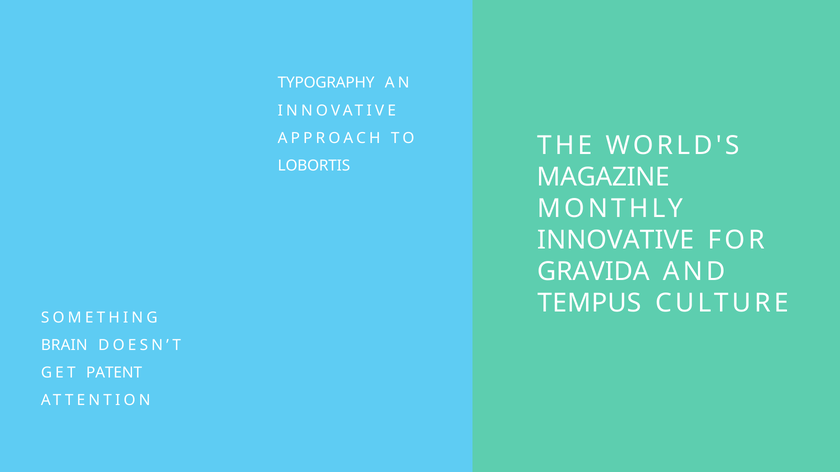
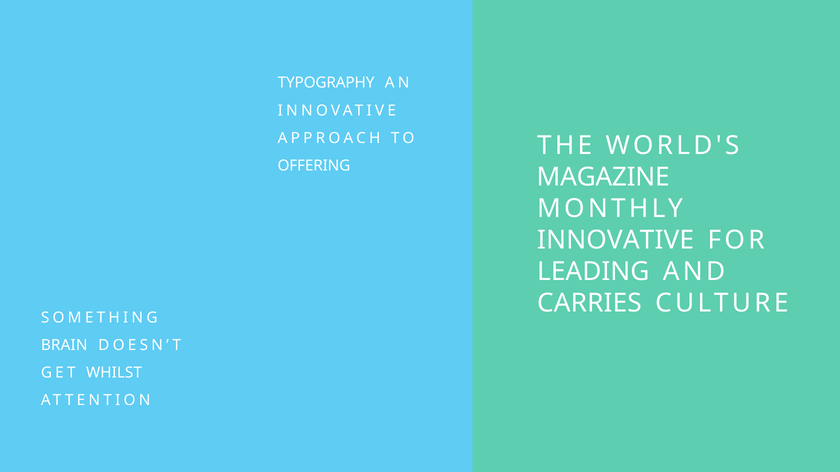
LOBORTIS: LOBORTIS -> OFFERING
GRAVIDA: GRAVIDA -> LEADING
TEMPUS: TEMPUS -> CARRIES
PATENT: PATENT -> WHILST
